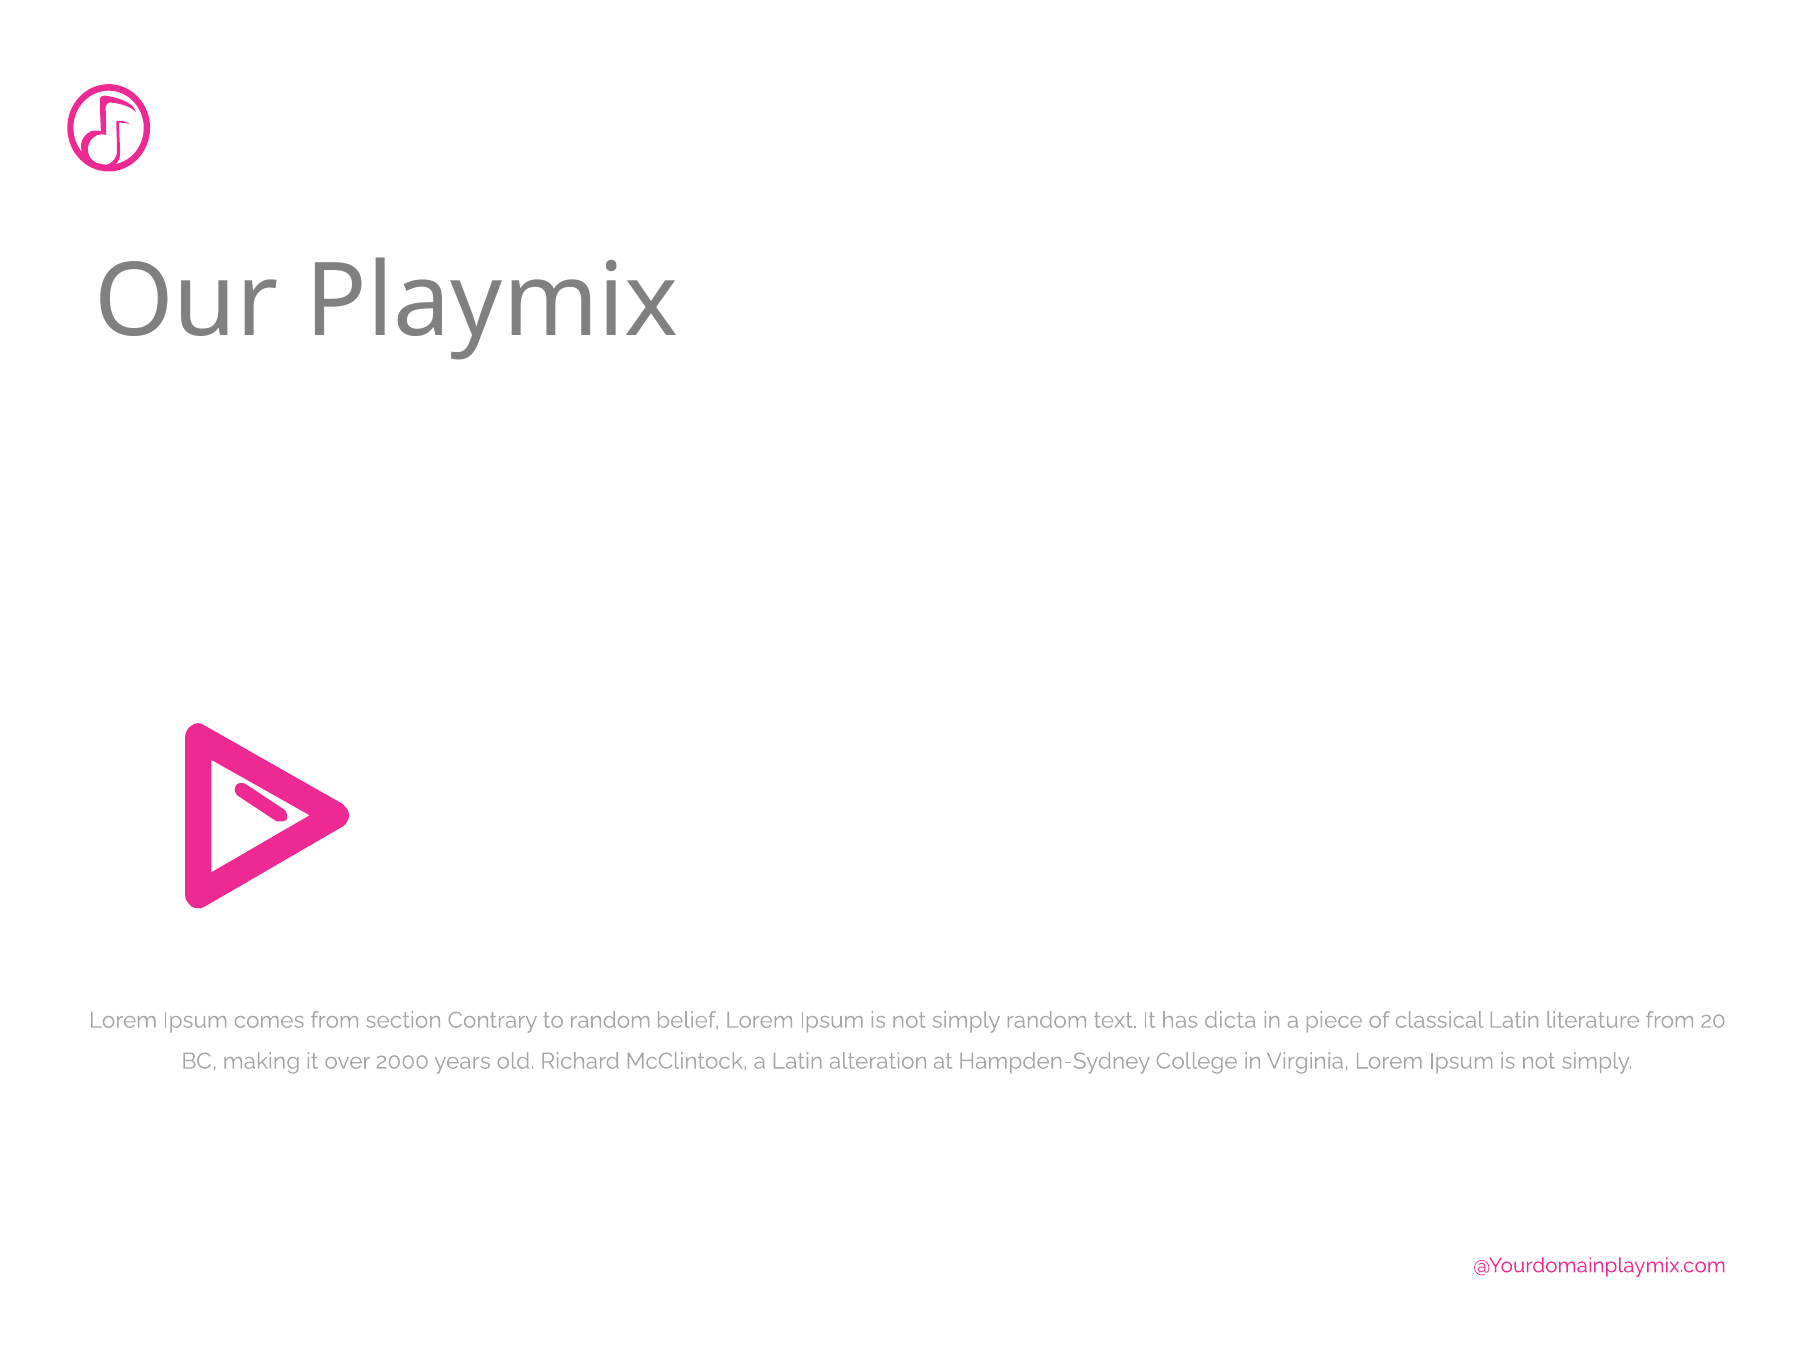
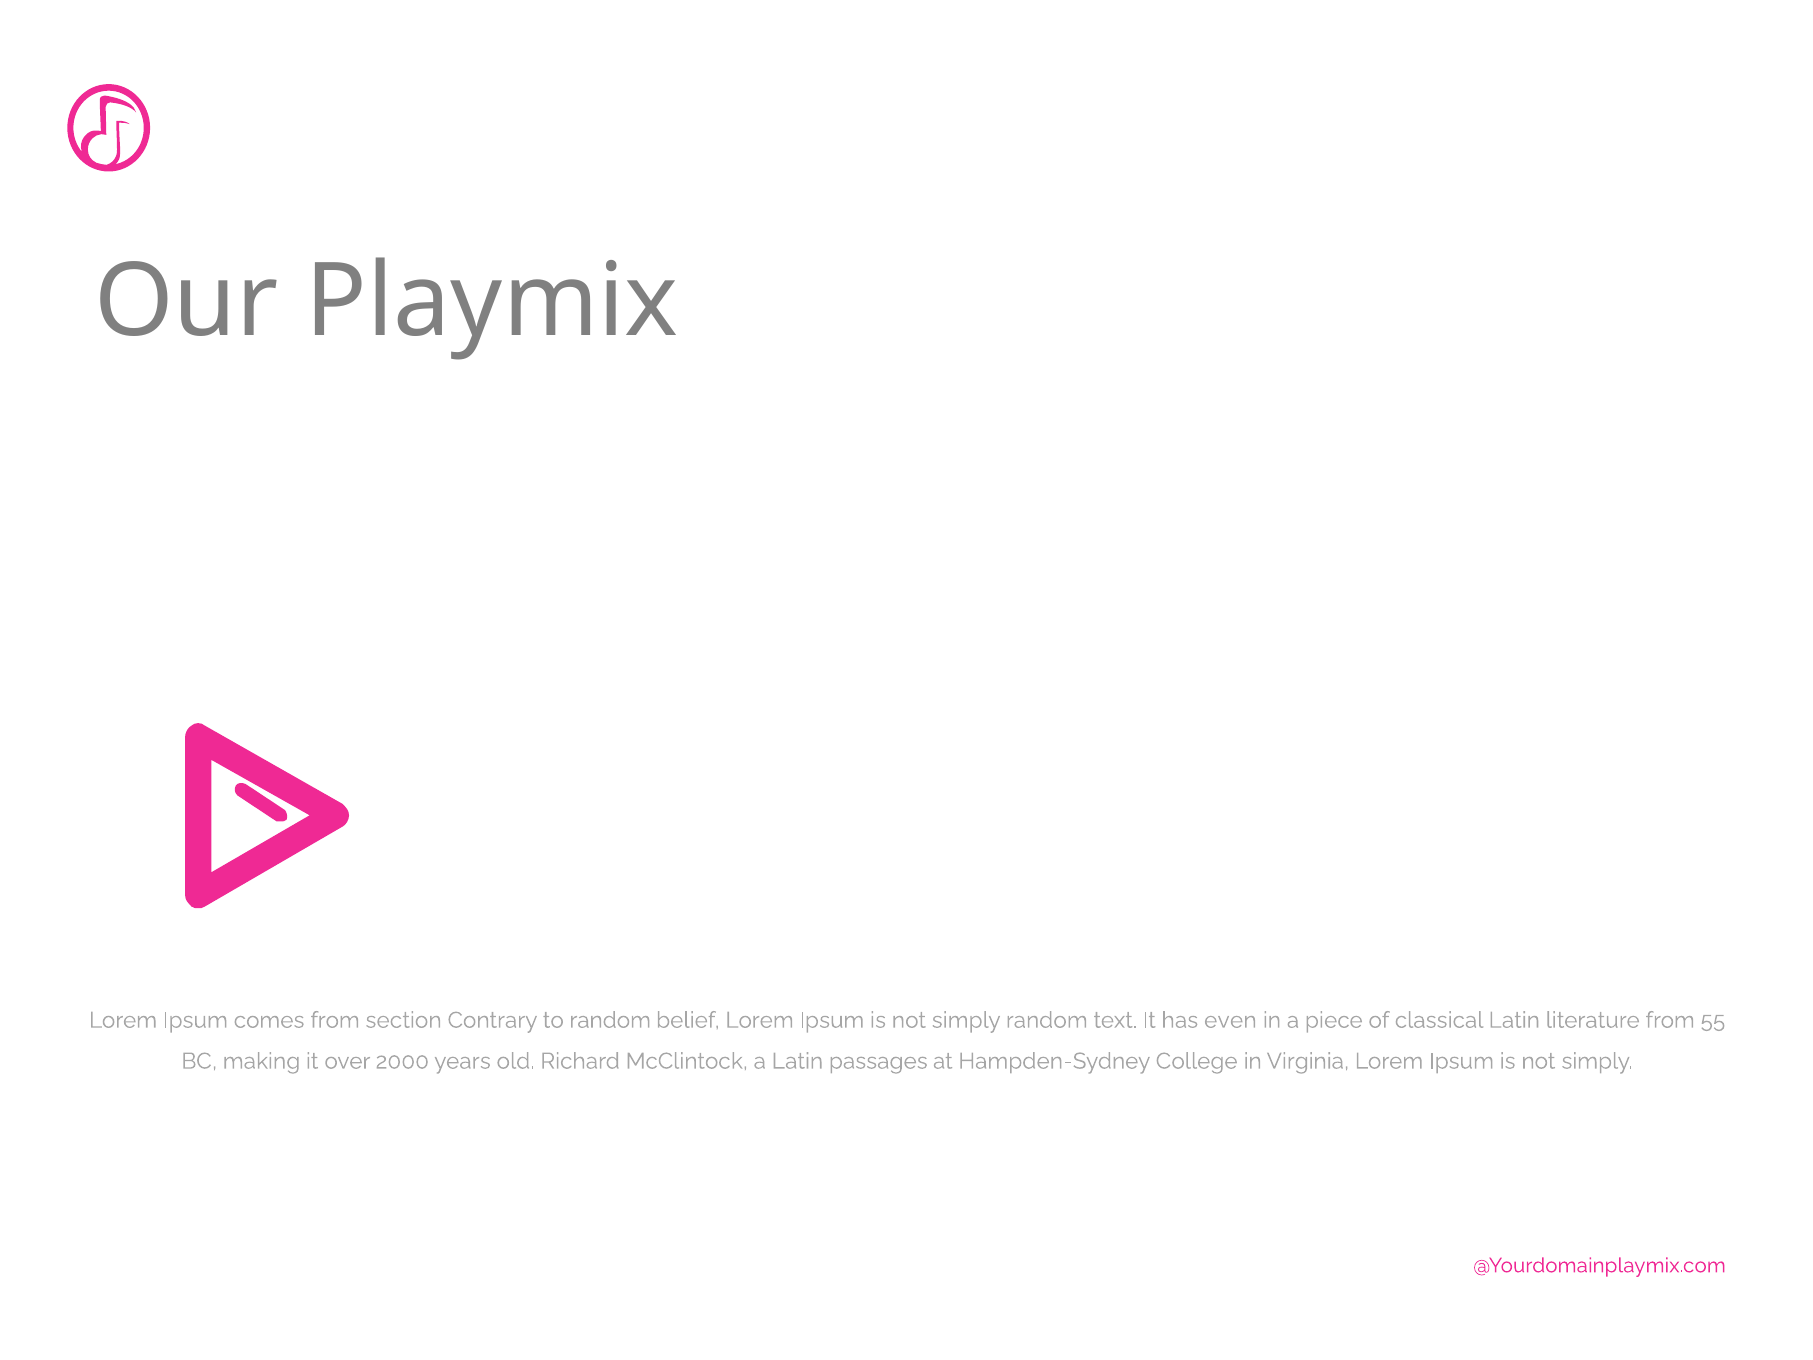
dicta: dicta -> even
20: 20 -> 55
alteration: alteration -> passages
